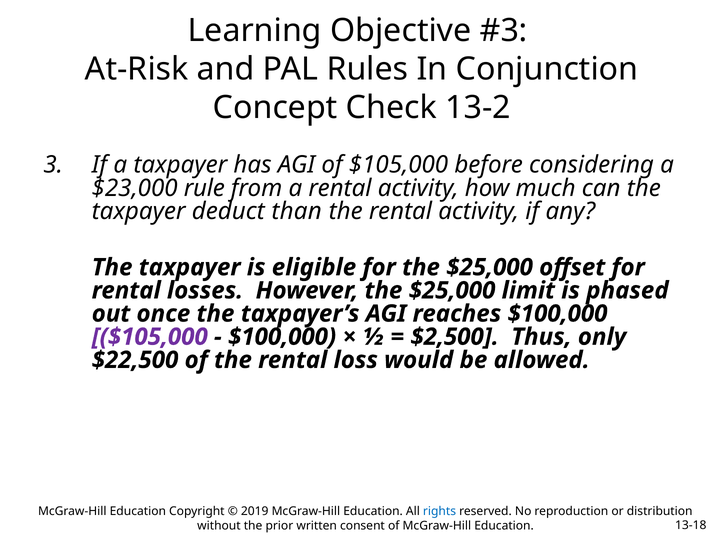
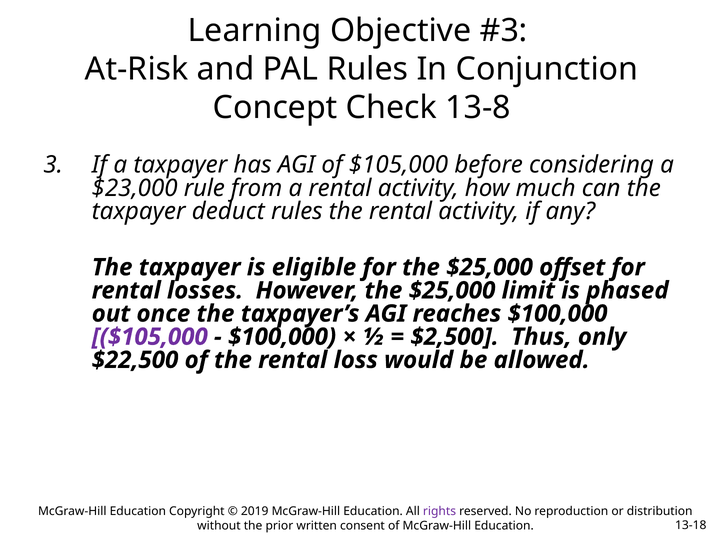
13-2: 13-2 -> 13-8
deduct than: than -> rules
rights colour: blue -> purple
